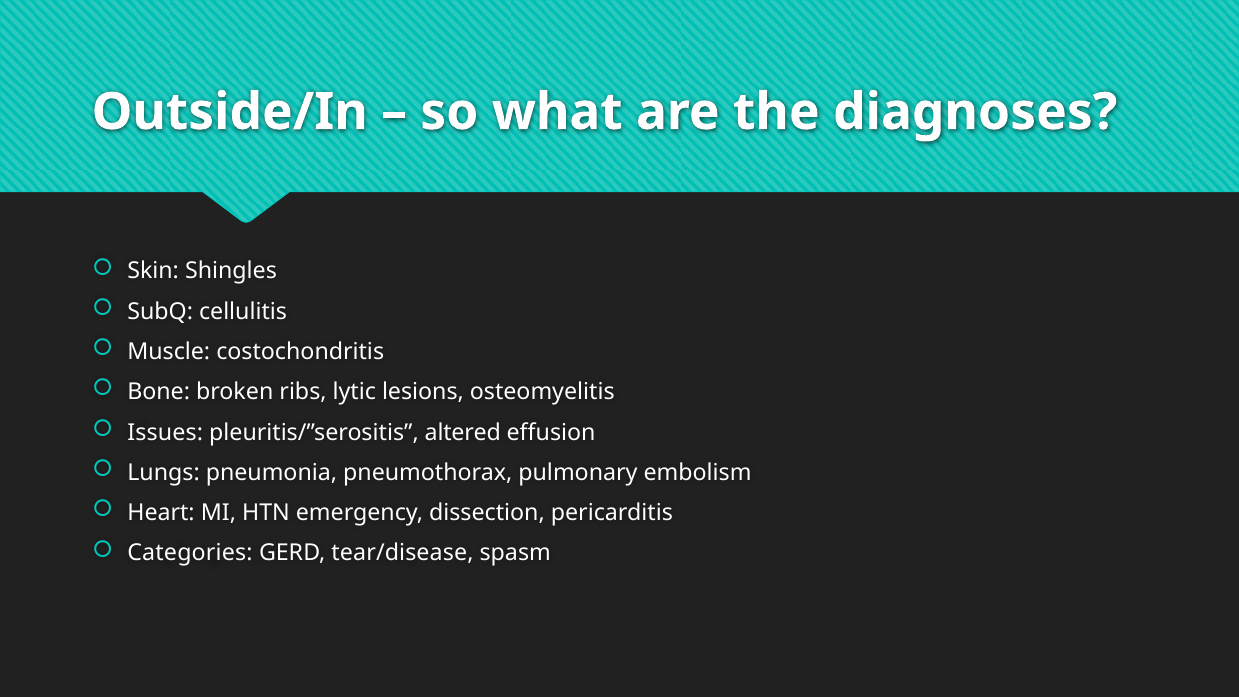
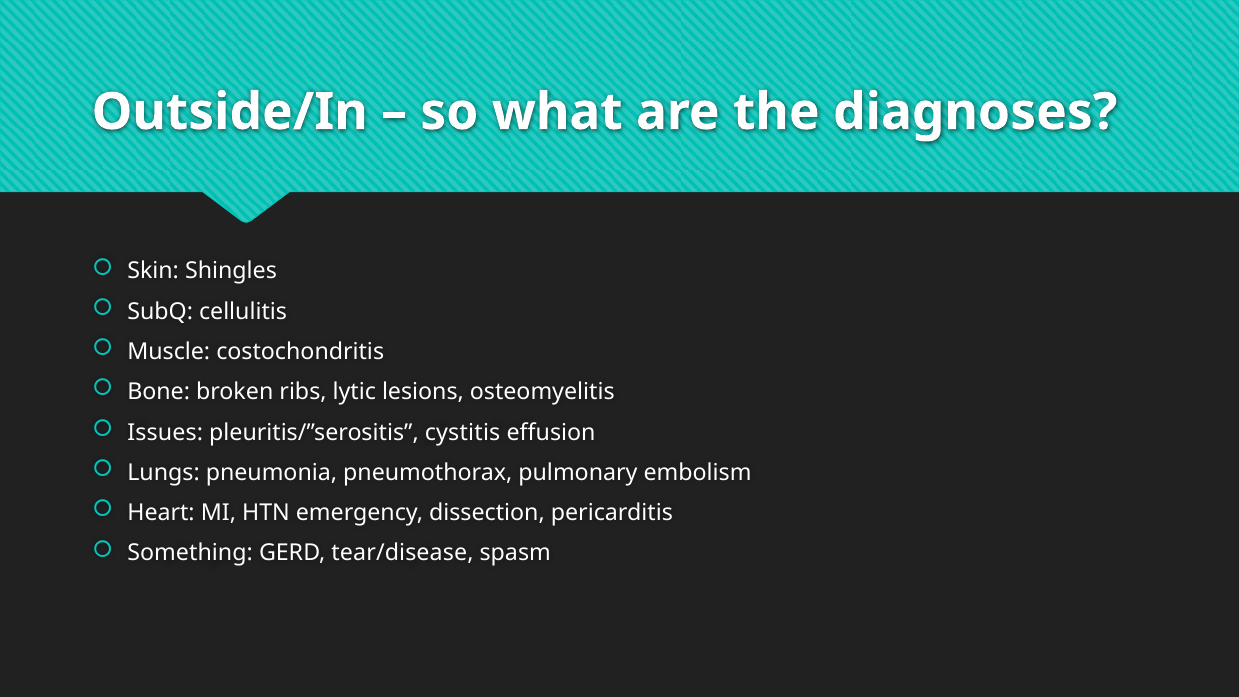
altered: altered -> cystitis
Categories: Categories -> Something
